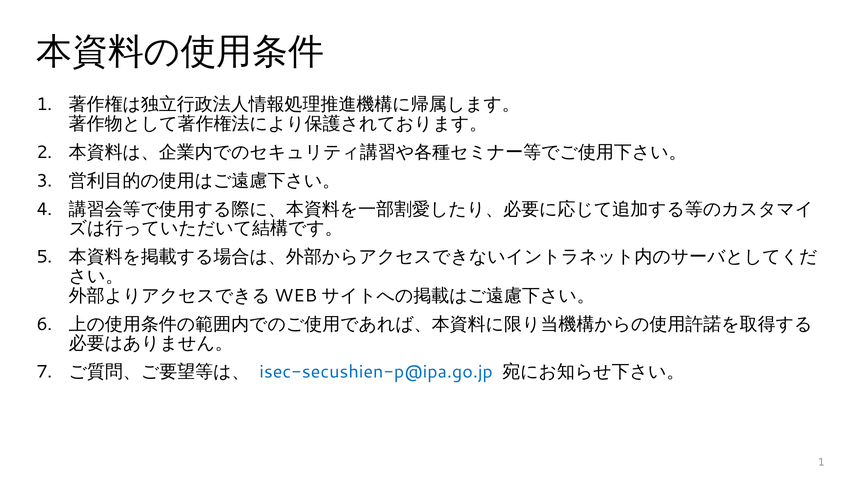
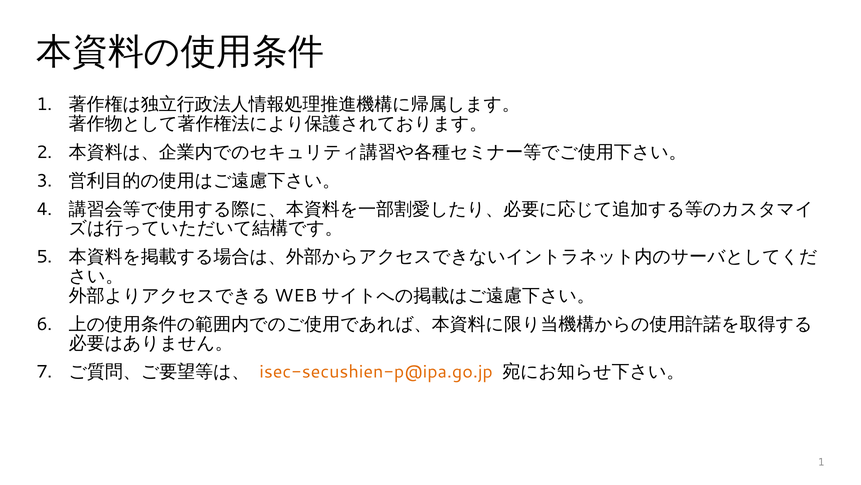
isec-secushien-p@ipa.go.jp colour: blue -> orange
